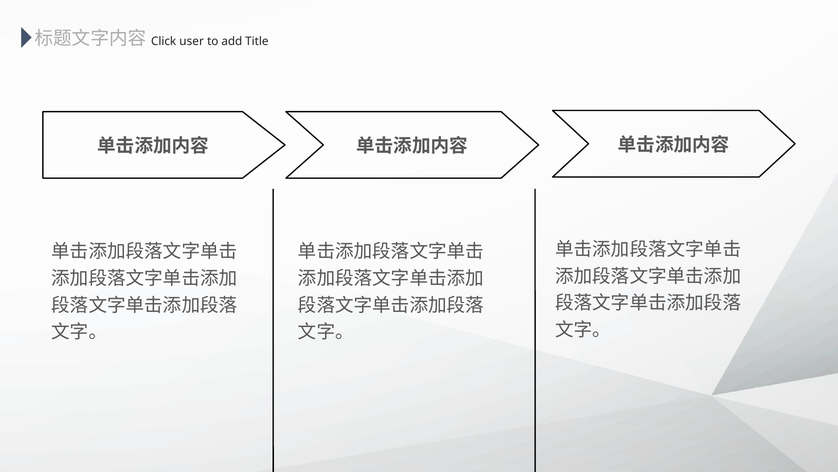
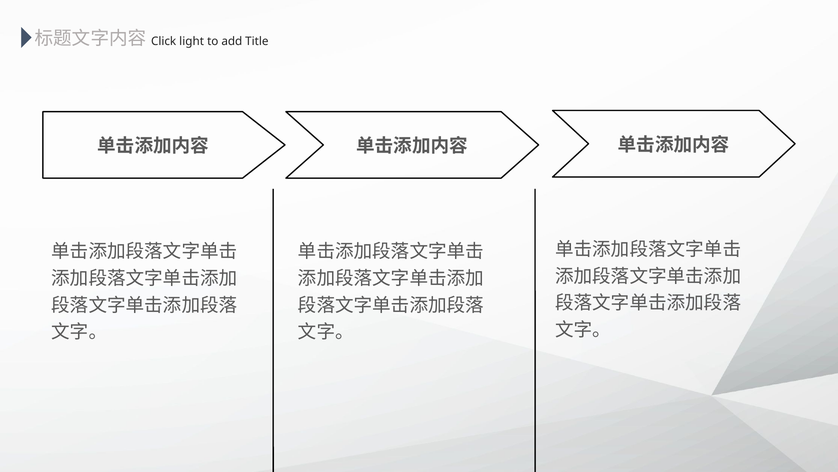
user: user -> light
